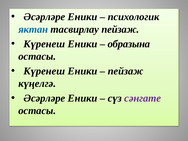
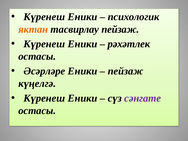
Әсәрләре at (44, 17): Әсәрләре -> Күренеш
яктан colour: blue -> orange
образына: образына -> рәхәтлек
Күренеш at (44, 71): Күренеш -> Әсәрләре
Әсәрләре at (44, 98): Әсәрләре -> Күренеш
